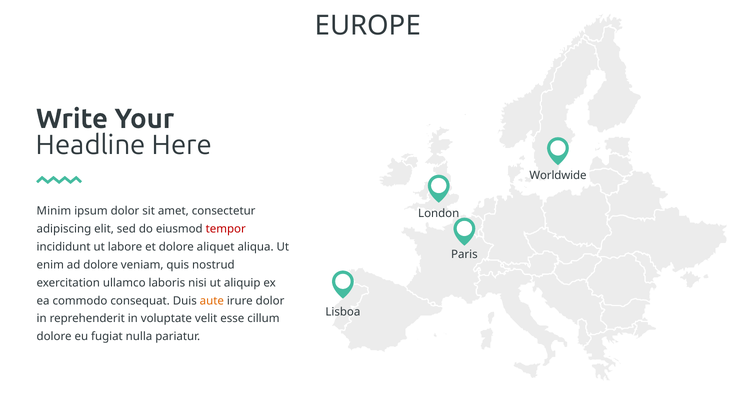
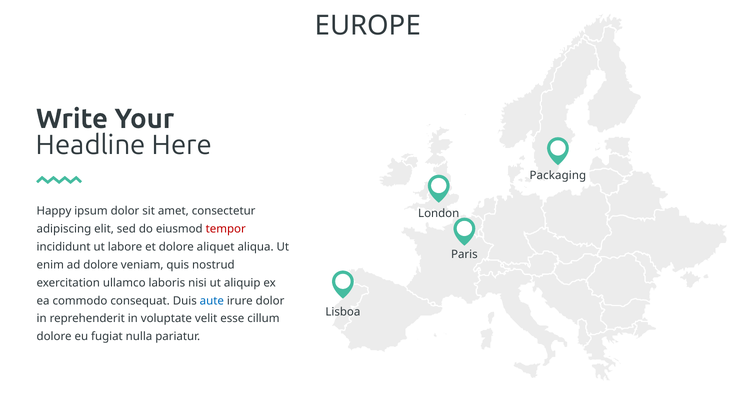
Worldwide: Worldwide -> Packaging
Minim: Minim -> Happy
aute colour: orange -> blue
